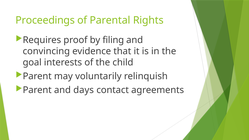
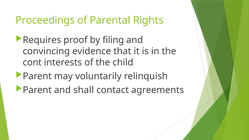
goal: goal -> cont
days: days -> shall
